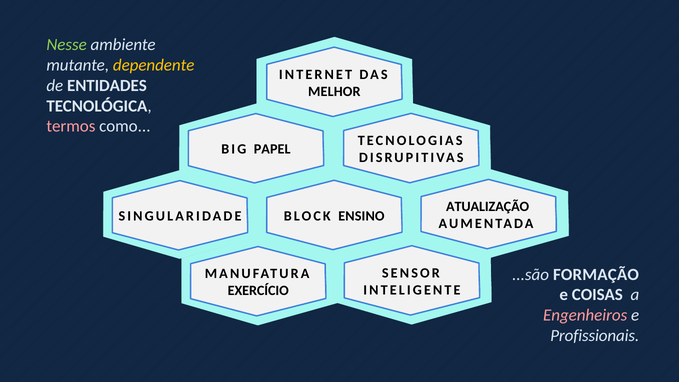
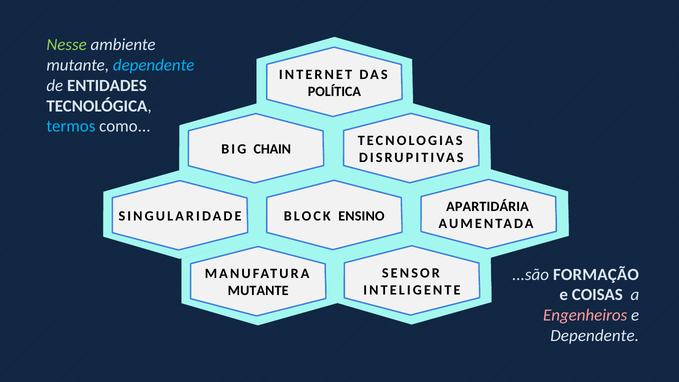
dependente at (154, 65) colour: yellow -> light blue
MELHOR: MELHOR -> POLÍTICA
termos colour: pink -> light blue
PAPEL: PAPEL -> CHAIN
ATUALIZAÇÃO: ATUALIZAÇÃO -> APARTIDÁRIA
EXERCÍCIO at (258, 291): EXERCÍCIO -> MUTANTE
Profissionais at (595, 335): Profissionais -> Dependente
